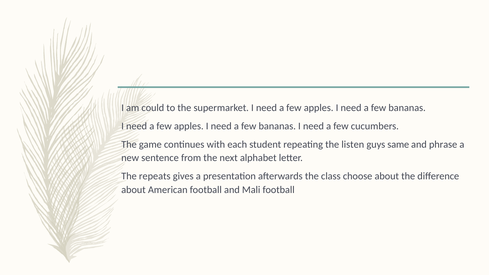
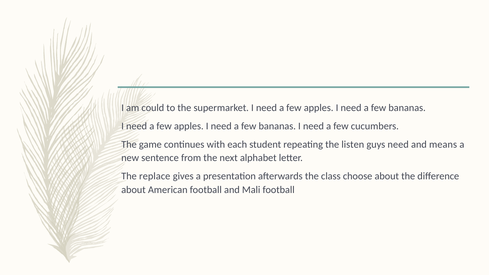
guys same: same -> need
phrase: phrase -> means
repeats: repeats -> replace
